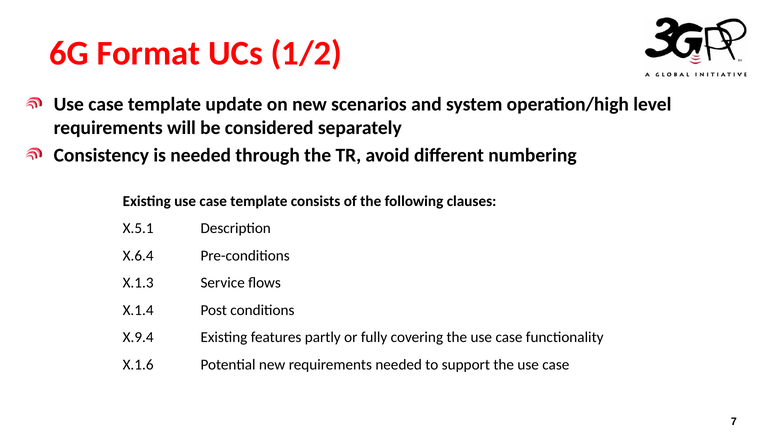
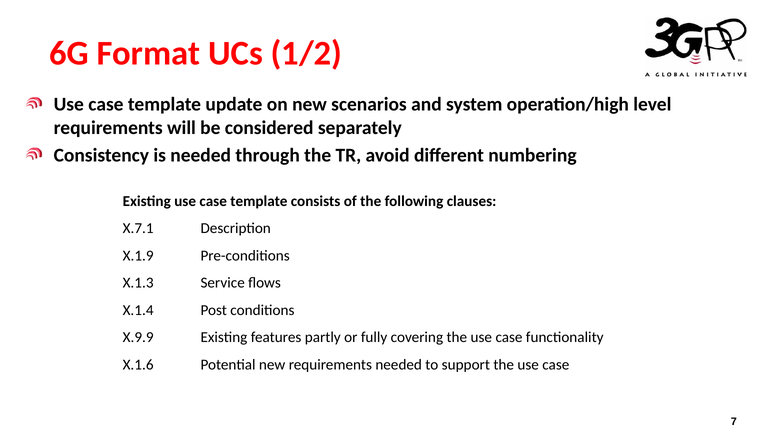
X.5.1: X.5.1 -> X.7.1
X.6.4: X.6.4 -> X.1.9
X.9.4: X.9.4 -> X.9.9
